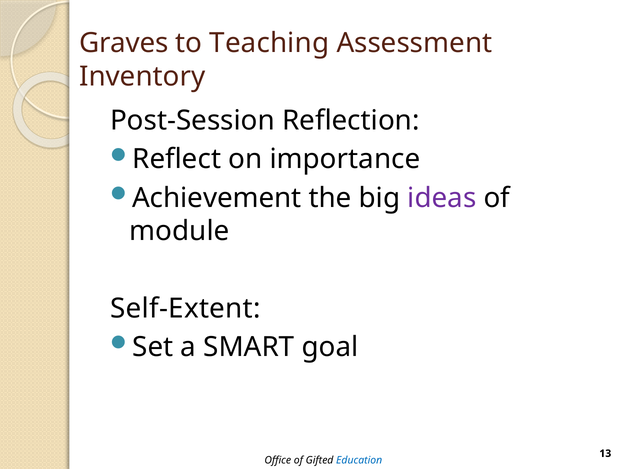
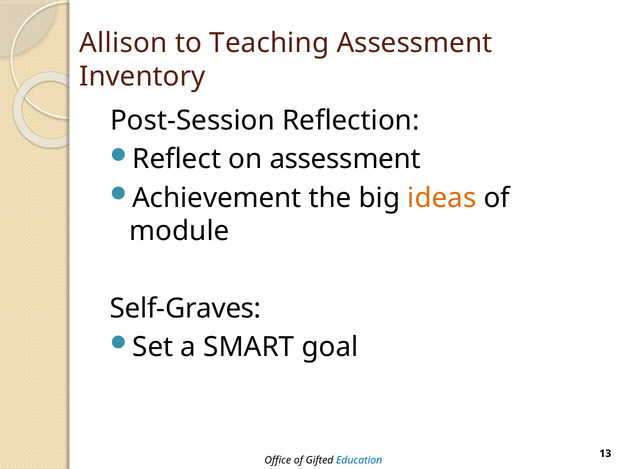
Graves: Graves -> Allison
on importance: importance -> assessment
ideas colour: purple -> orange
Self-Extent: Self-Extent -> Self-Graves
